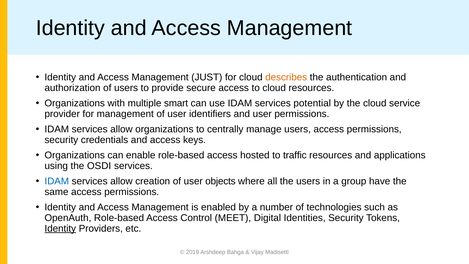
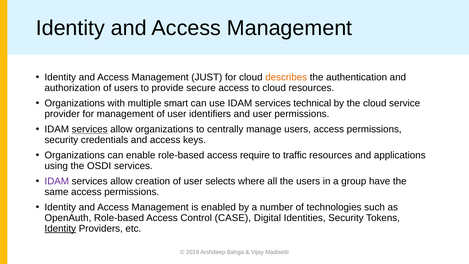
potential: potential -> technical
services at (90, 129) underline: none -> present
hosted: hosted -> require
IDAM at (57, 181) colour: blue -> purple
objects: objects -> selects
MEET: MEET -> CASE
